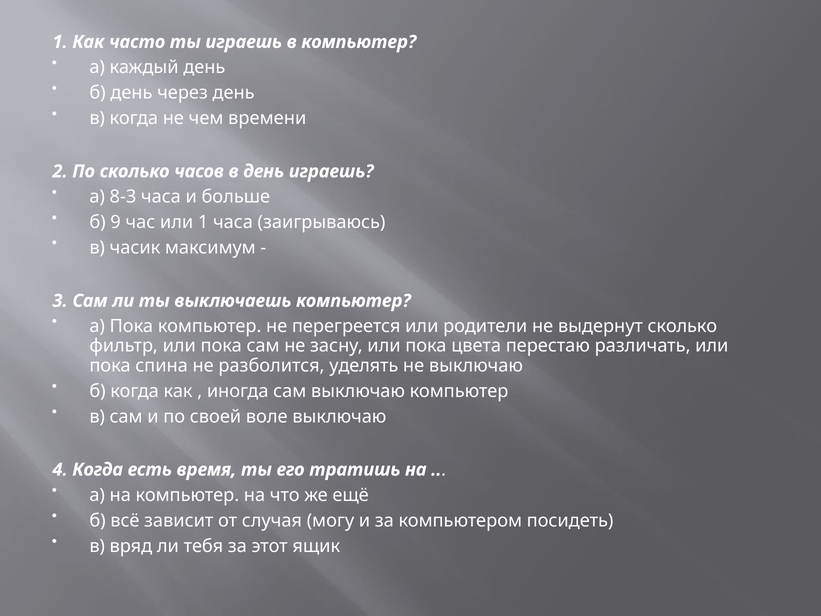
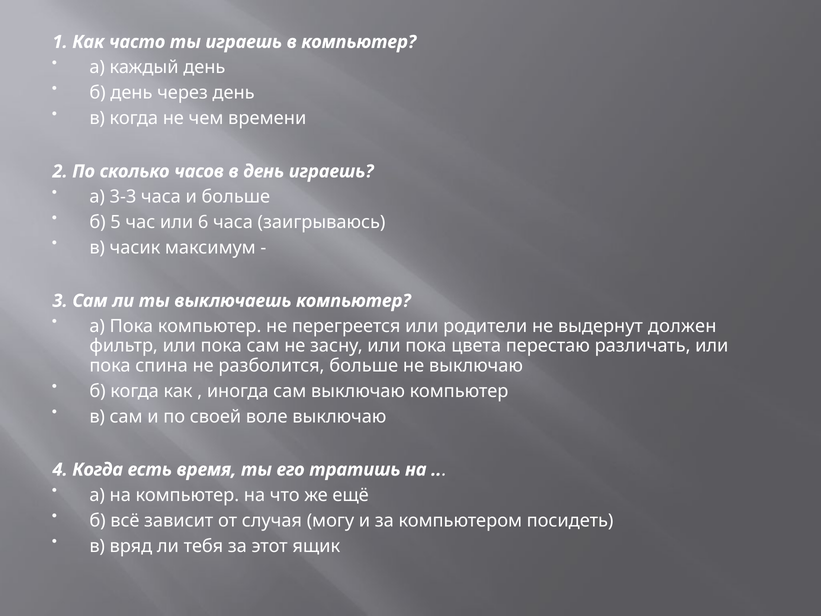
8-3: 8-3 -> 3-3
9: 9 -> 5
или 1: 1 -> 6
выдернут сколько: сколько -> должен
разболится уделять: уделять -> больше
